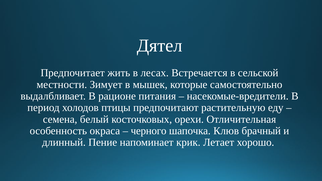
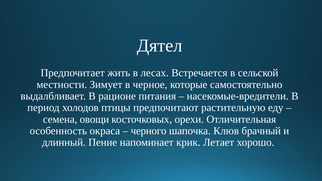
мышек: мышек -> черное
белый: белый -> овощи
